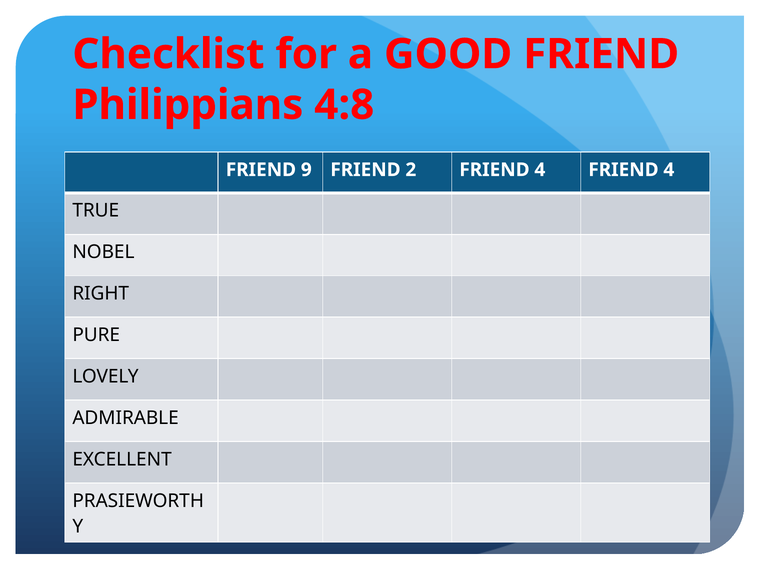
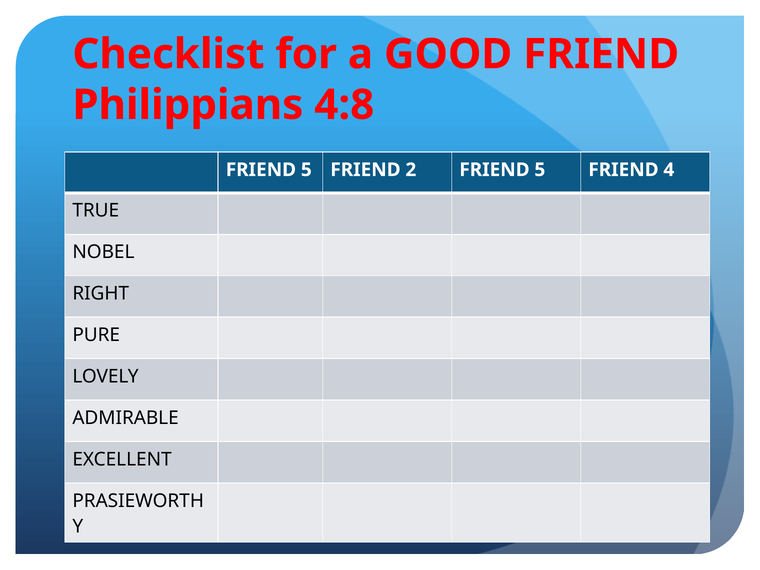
9 at (306, 170): 9 -> 5
2 FRIEND 4: 4 -> 5
